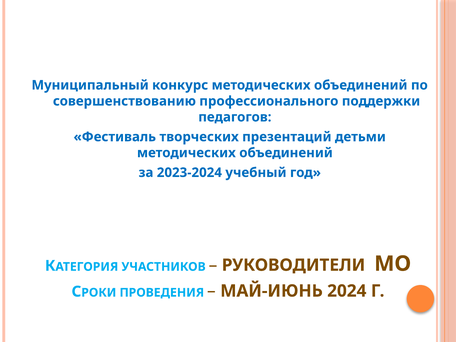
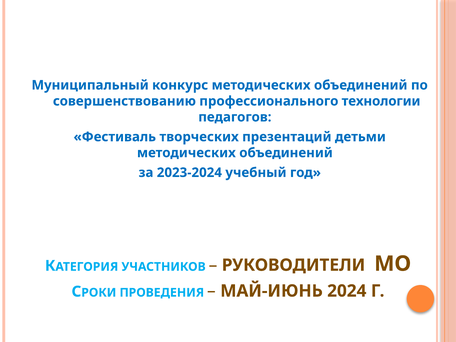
поддержки: поддержки -> технологии
